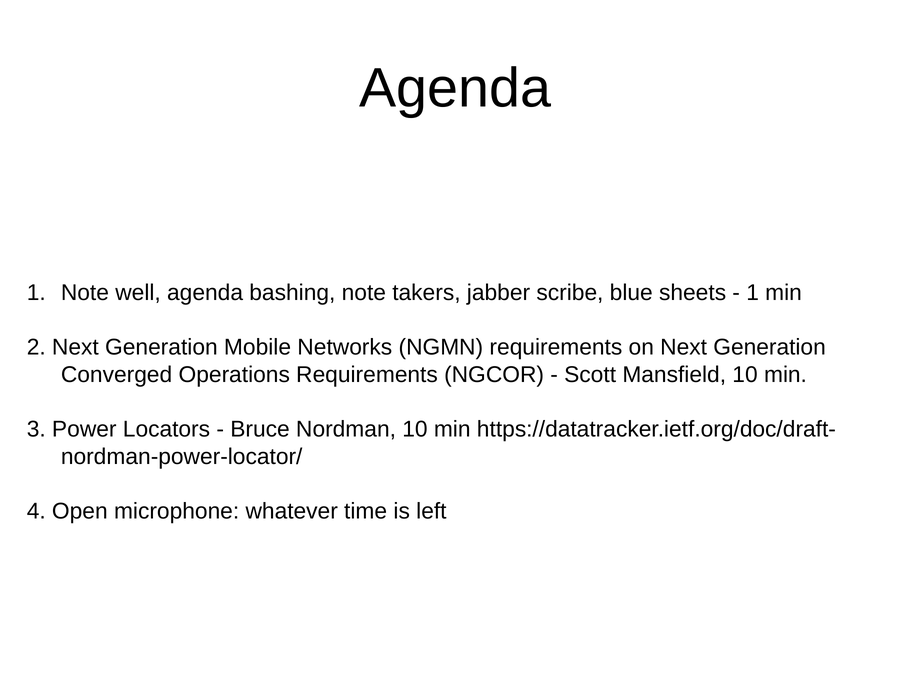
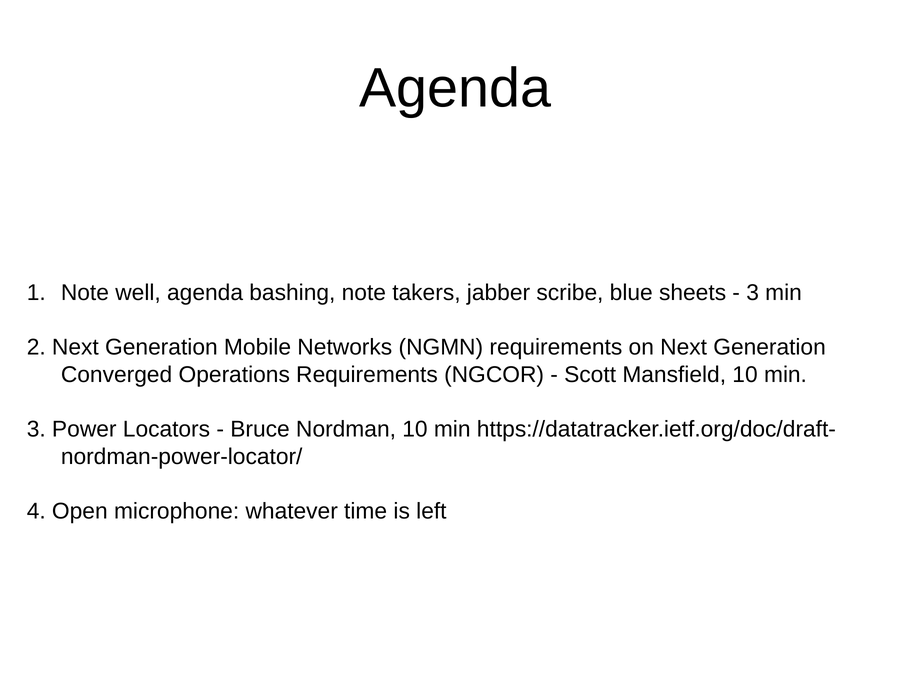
1 at (753, 293): 1 -> 3
